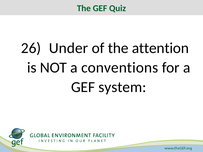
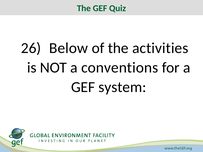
Under: Under -> Below
attention: attention -> activities
